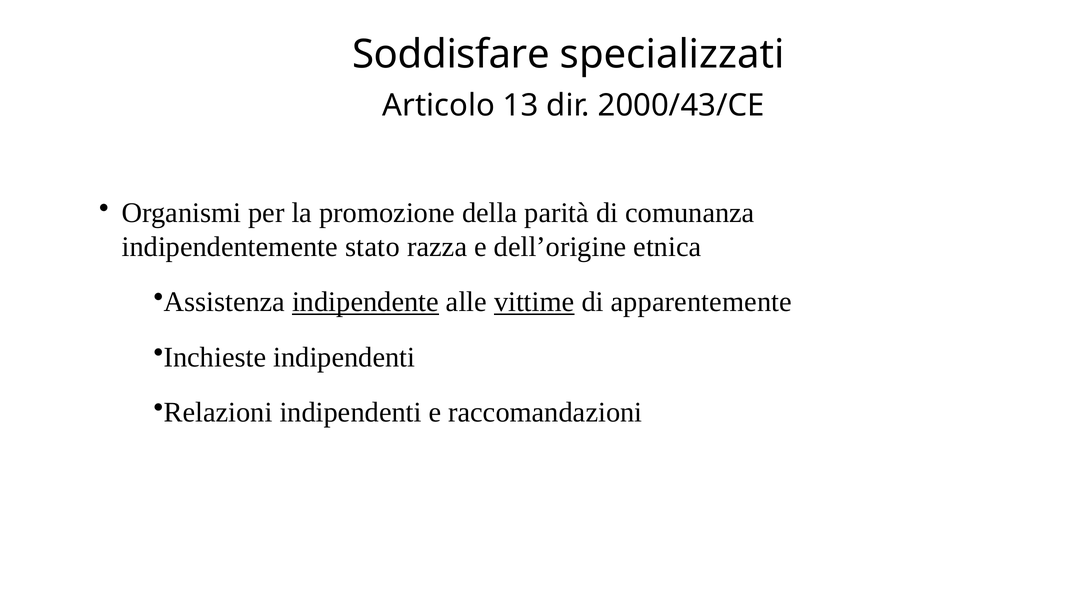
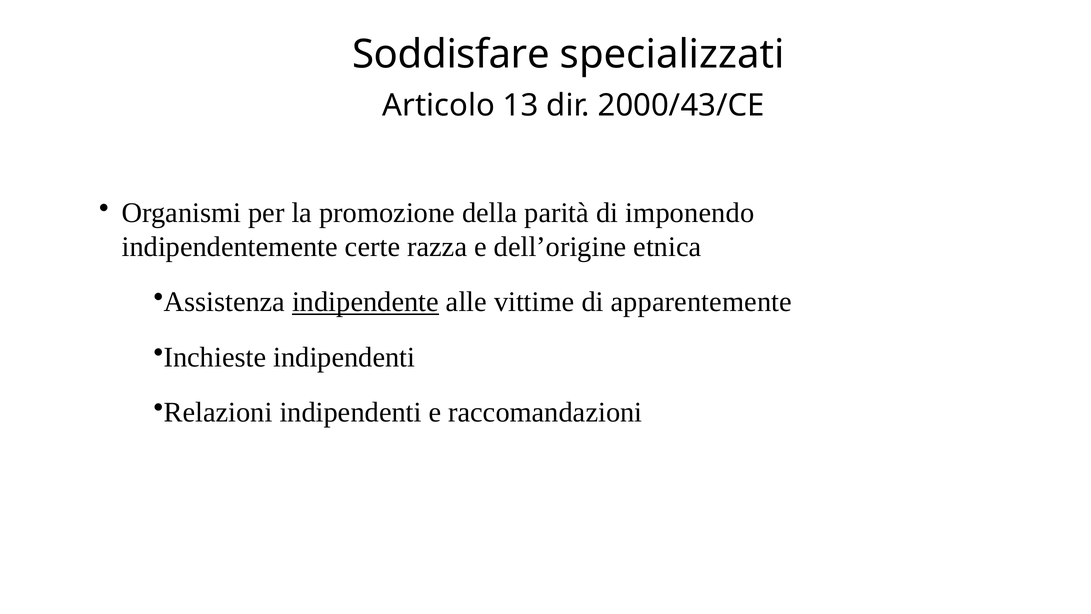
comunanza: comunanza -> imponendo
stato: stato -> certe
vittime underline: present -> none
